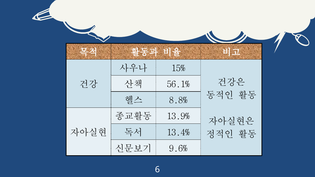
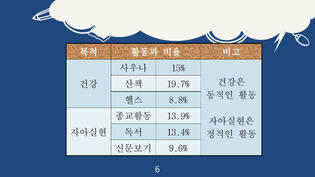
56.1%: 56.1% -> 19.7%
